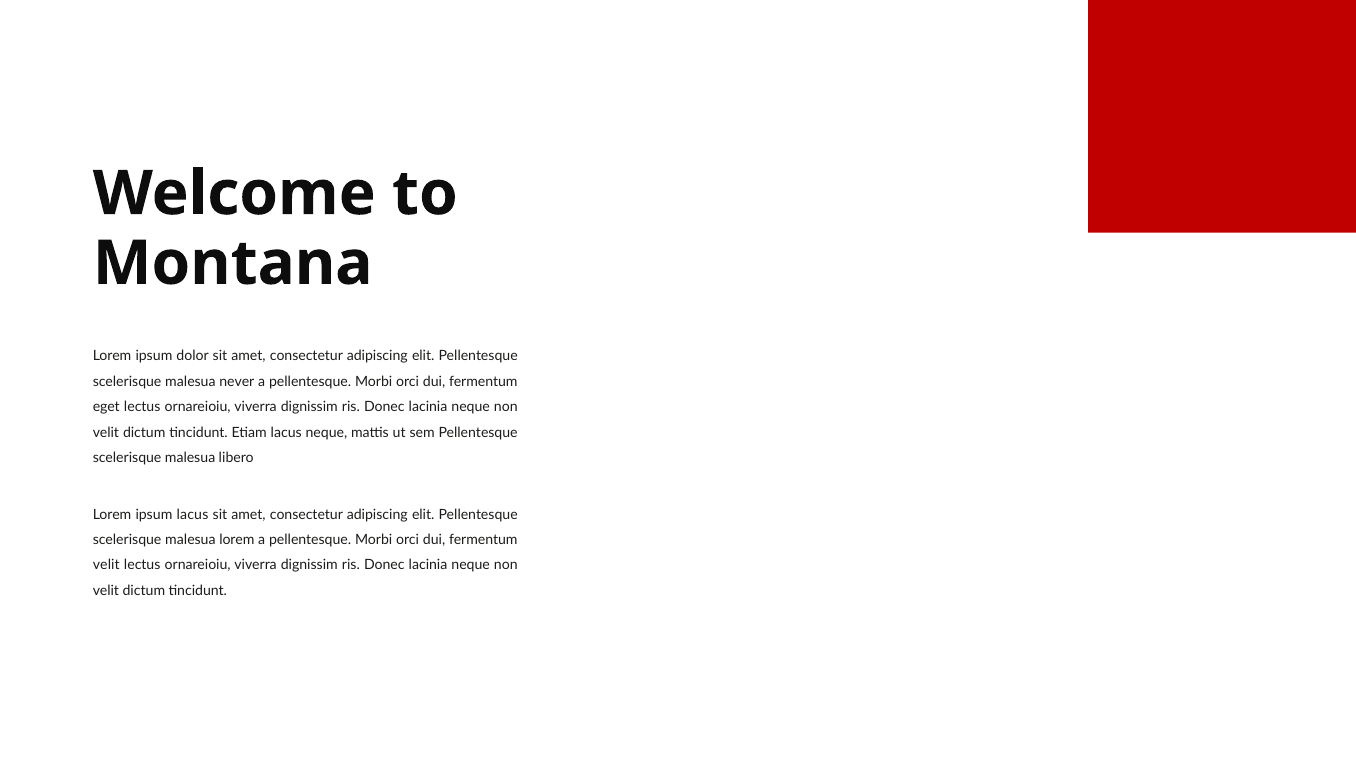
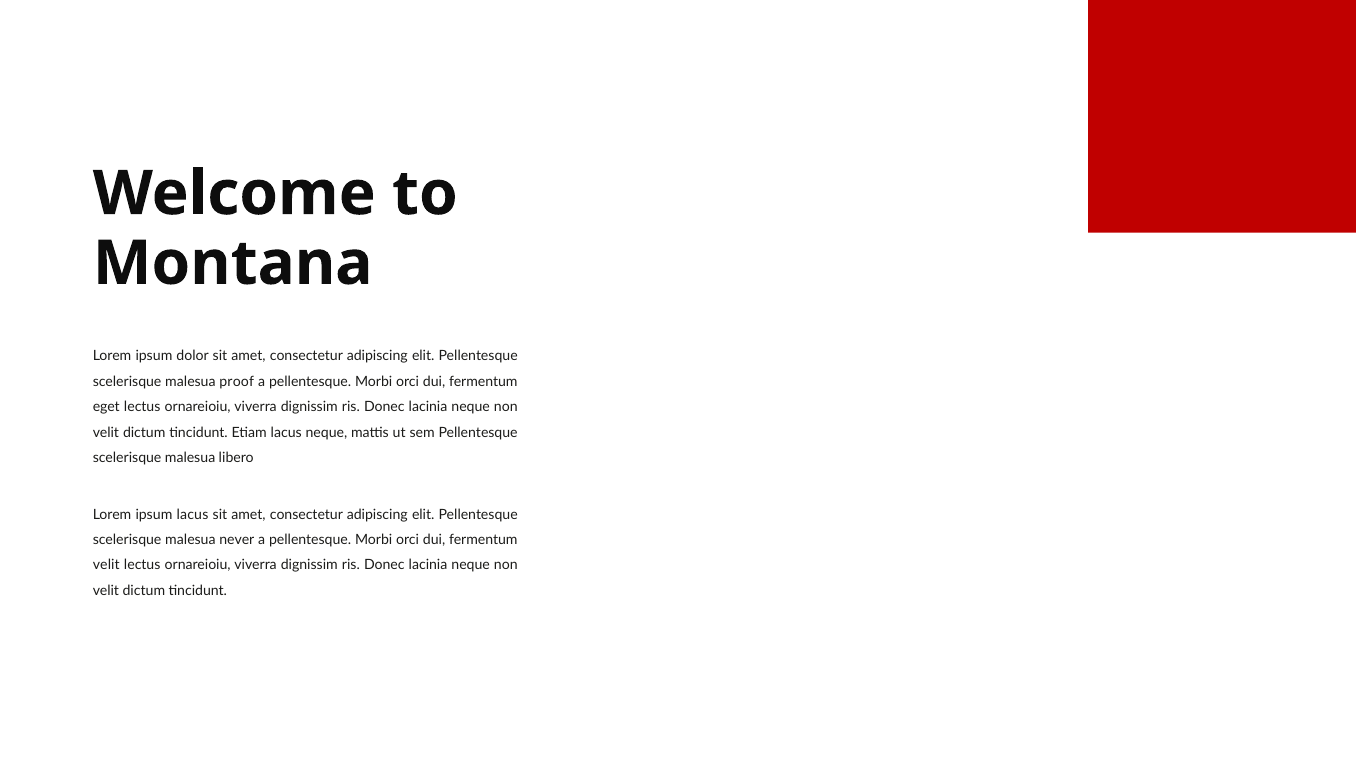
never: never -> proof
malesua lorem: lorem -> never
